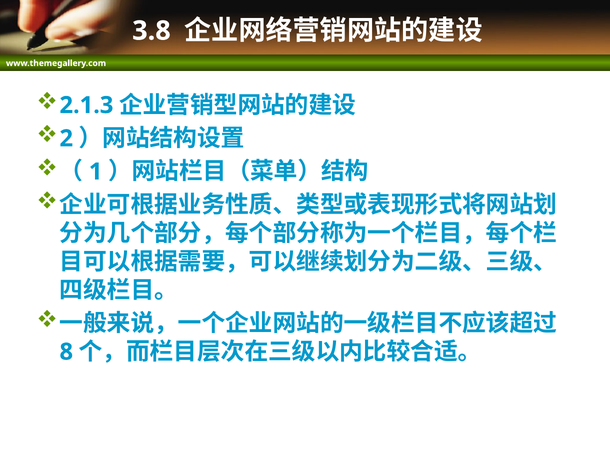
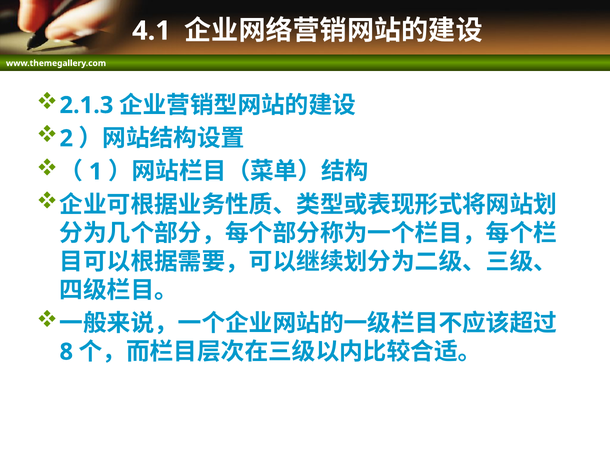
3.8: 3.8 -> 4.1
